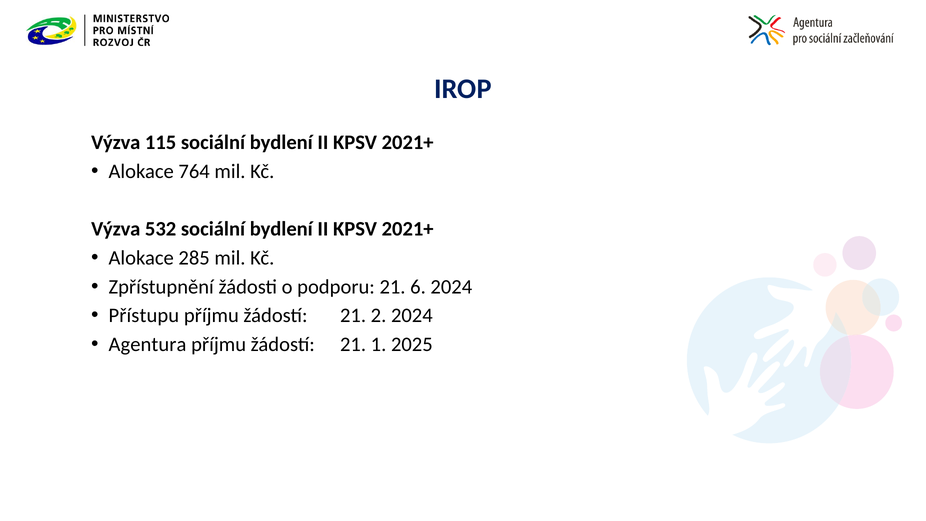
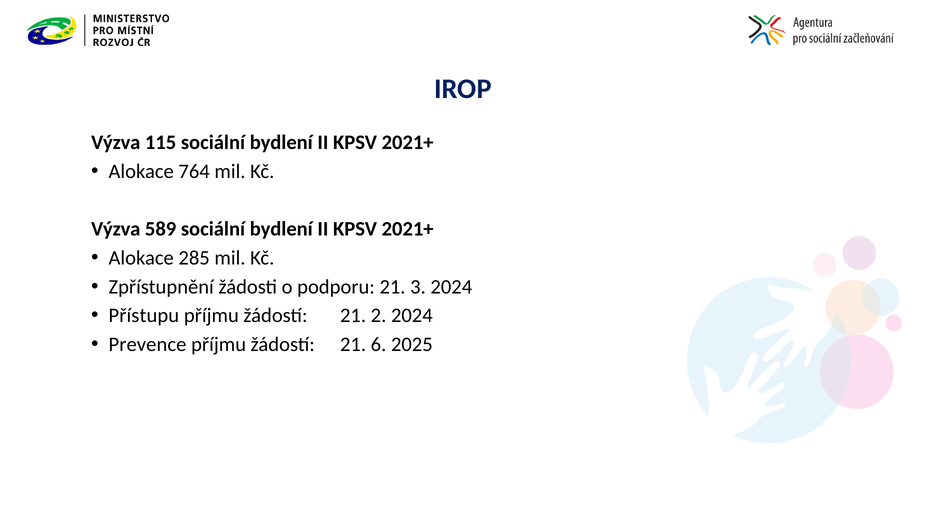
532: 532 -> 589
6: 6 -> 3
Agentura: Agentura -> Prevence
1: 1 -> 6
